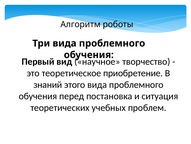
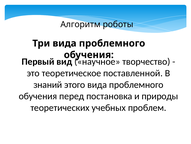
приобретение: приобретение -> поставленной
ситуация: ситуация -> природы
